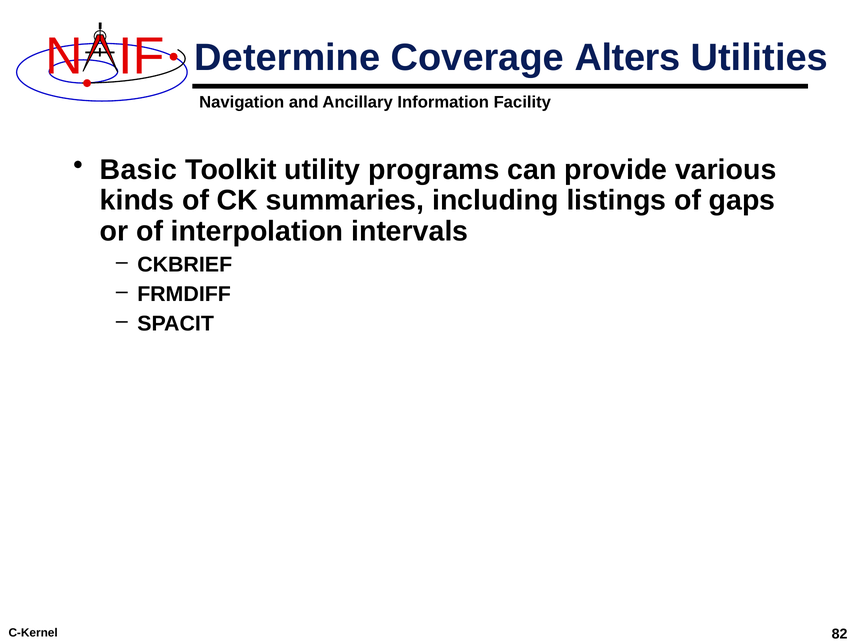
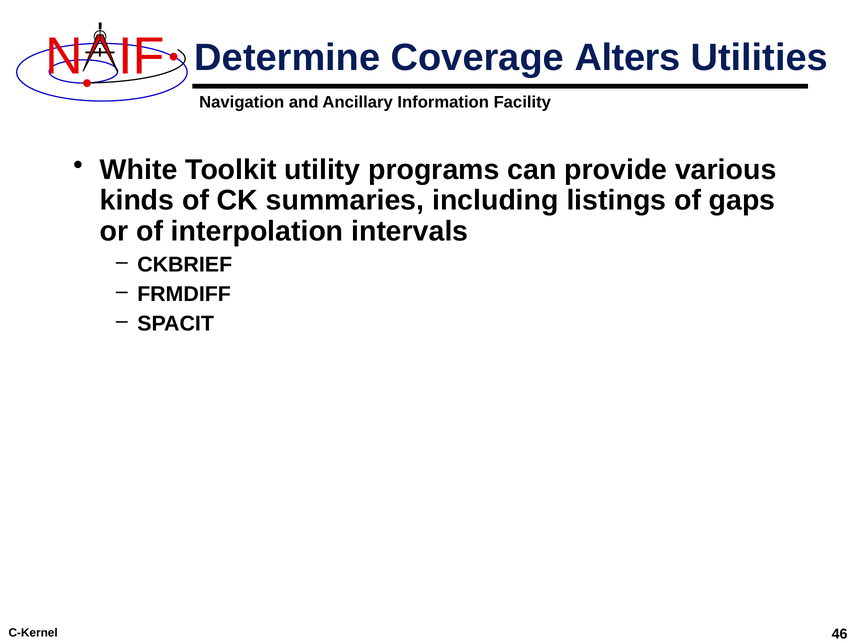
Basic: Basic -> White
82: 82 -> 46
